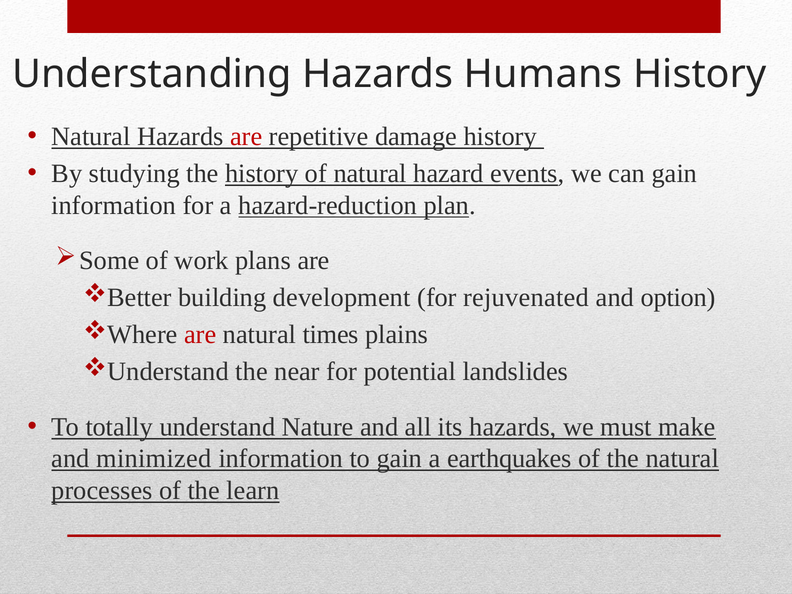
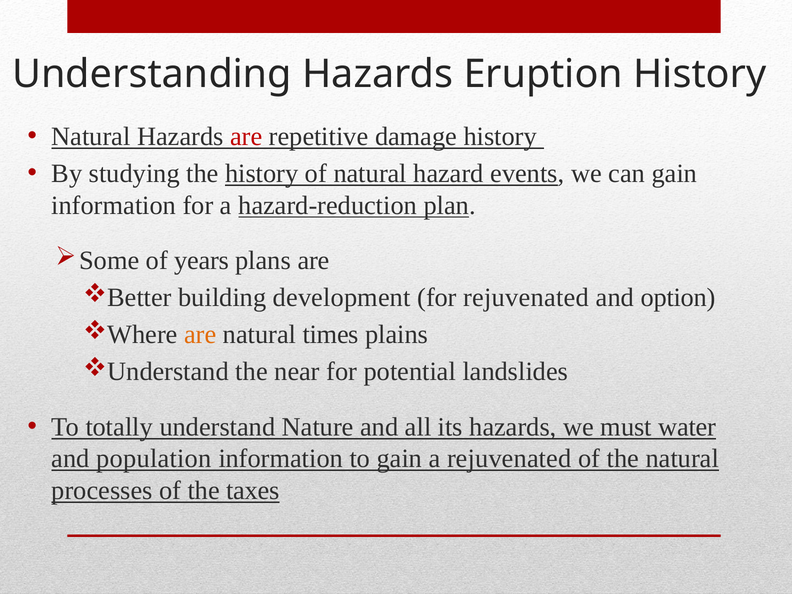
Humans: Humans -> Eruption
work: work -> years
are at (200, 335) colour: red -> orange
make: make -> water
minimized: minimized -> population
a earthquakes: earthquakes -> rejuvenated
learn: learn -> taxes
